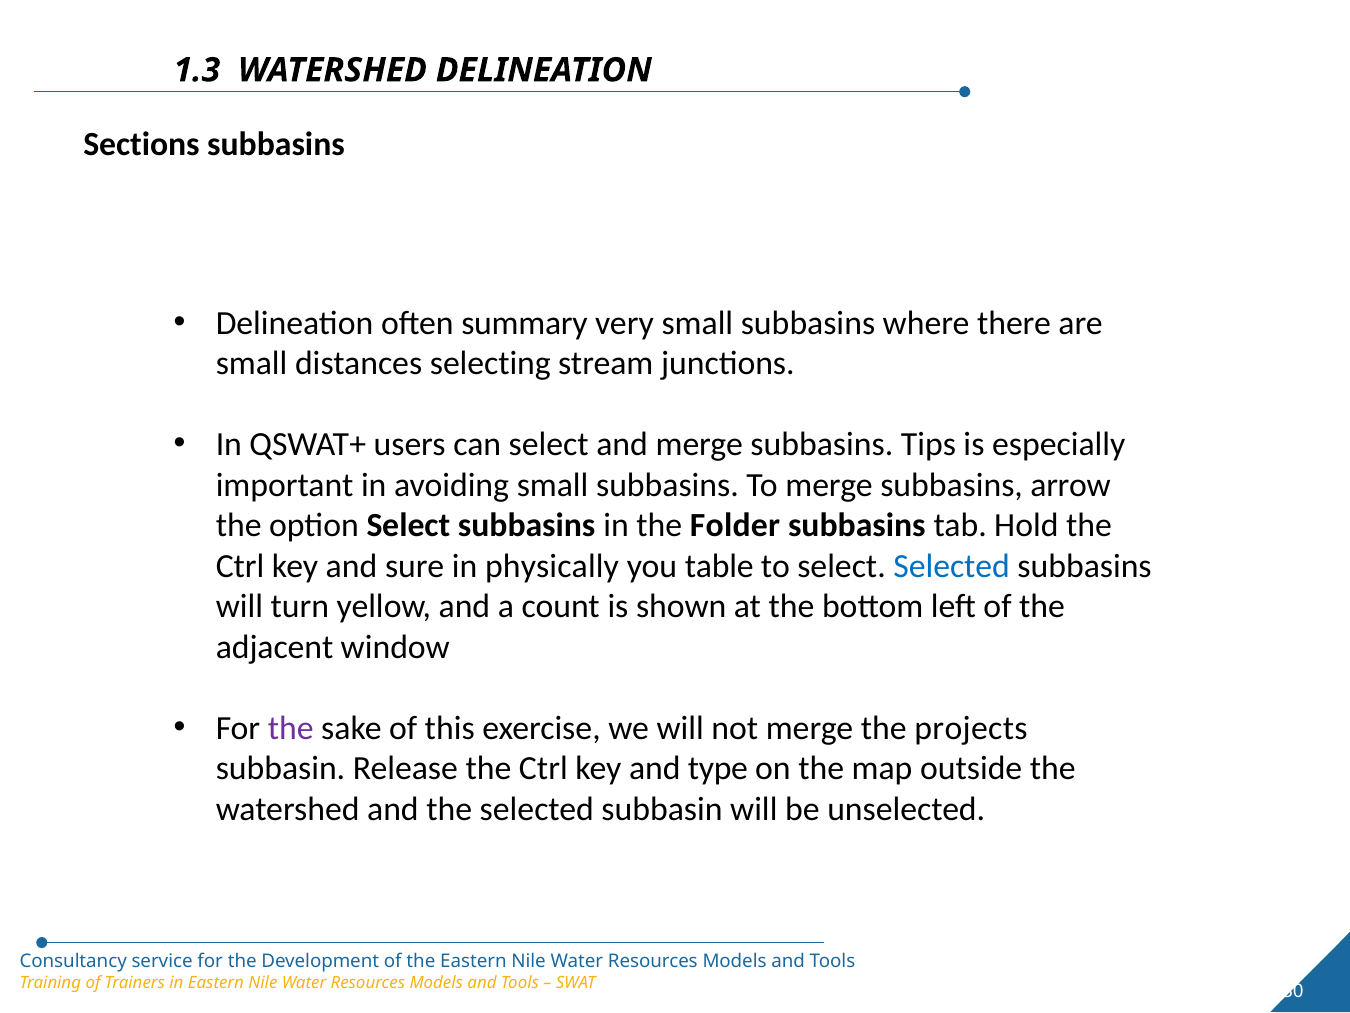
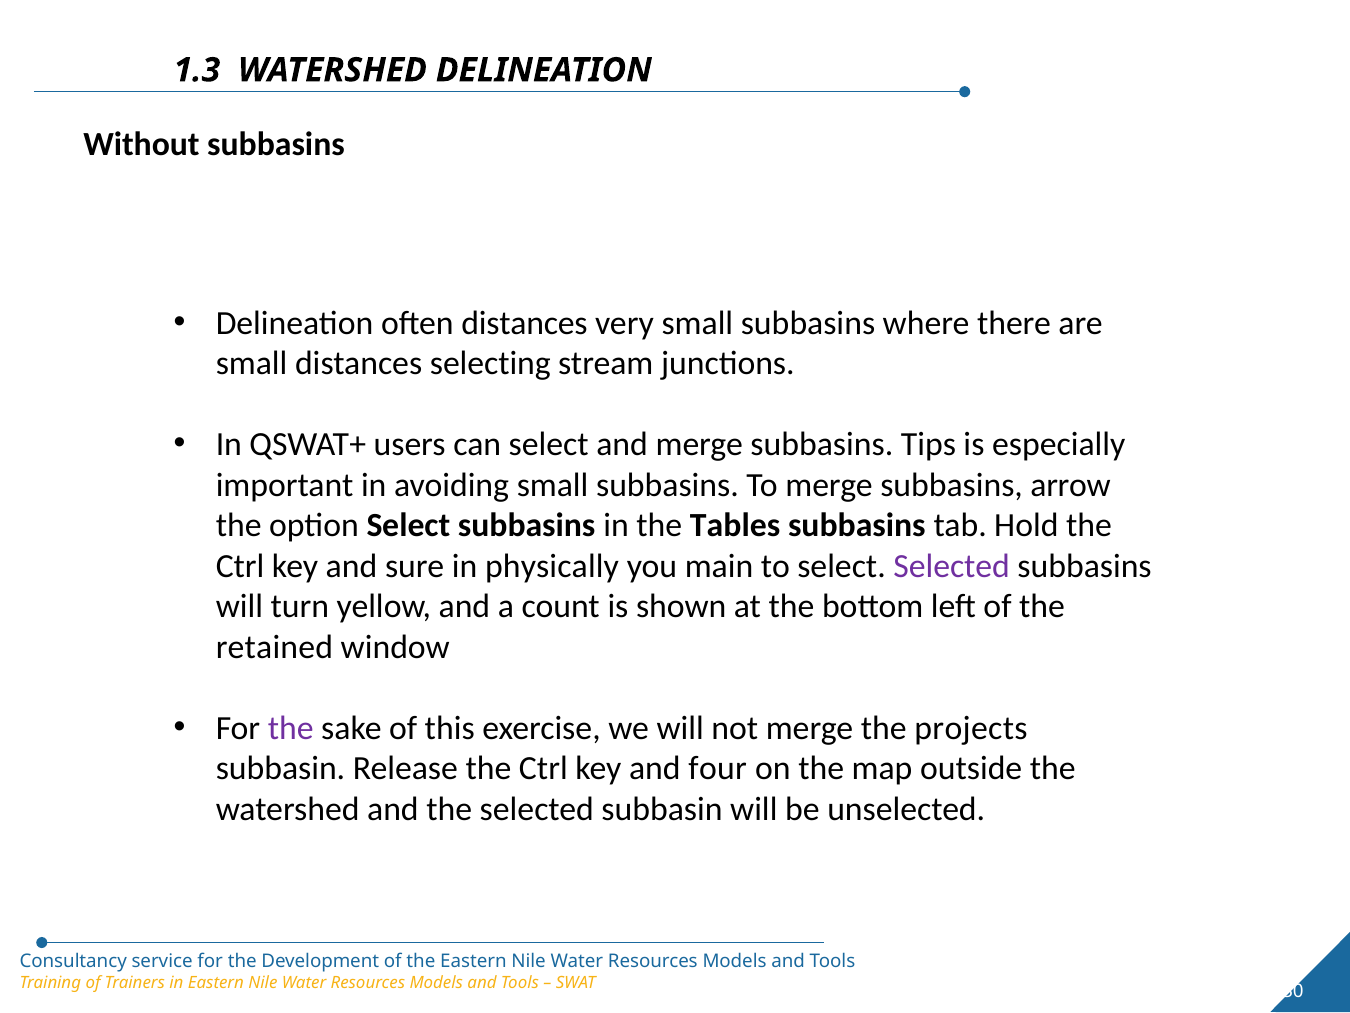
Sections: Sections -> Without
often summary: summary -> distances
Folder: Folder -> Tables
table: table -> main
Selected at (952, 566) colour: blue -> purple
adjacent: adjacent -> retained
type: type -> four
